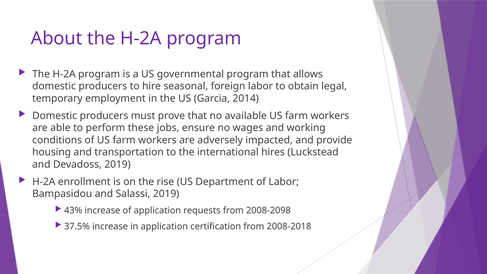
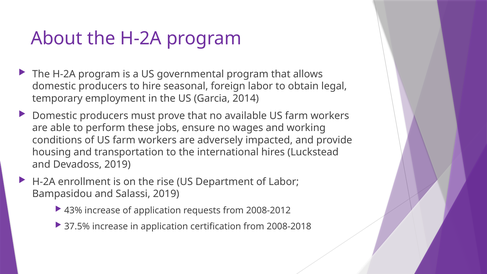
2008-2098: 2008-2098 -> 2008-2012
